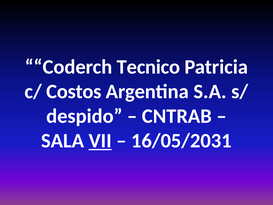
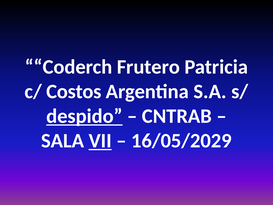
Tecnico: Tecnico -> Frutero
despido underline: none -> present
16/05/2031: 16/05/2031 -> 16/05/2029
